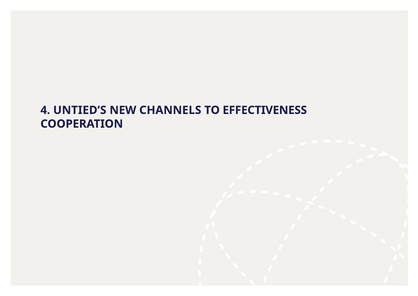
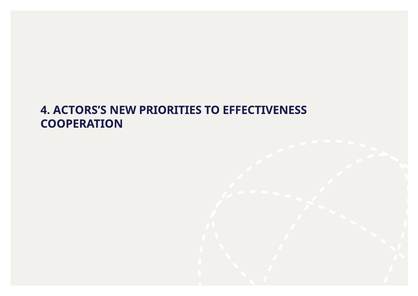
UNTIED’S: UNTIED’S -> ACTORS’S
CHANNELS: CHANNELS -> PRIORITIES
